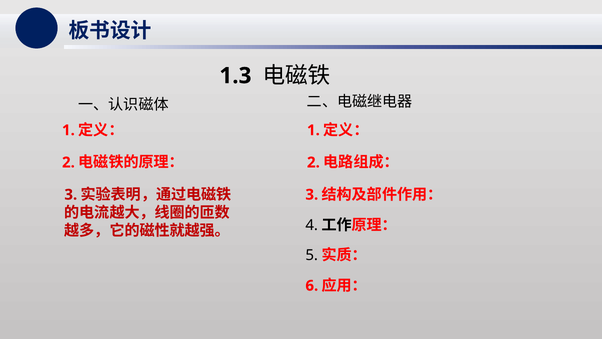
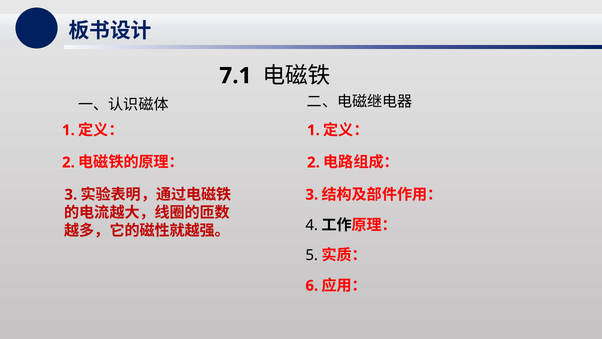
1.3: 1.3 -> 7.1
